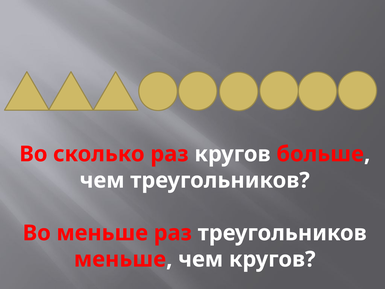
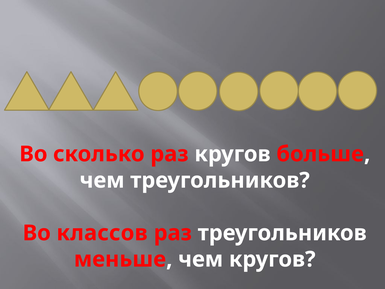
Во меньше: меньше -> классов
